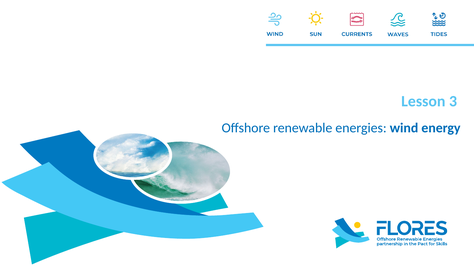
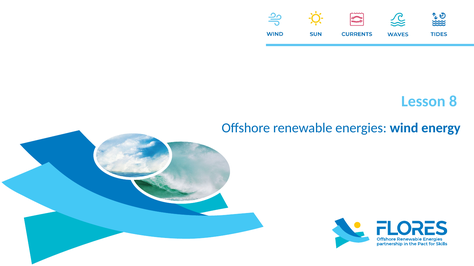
3: 3 -> 8
